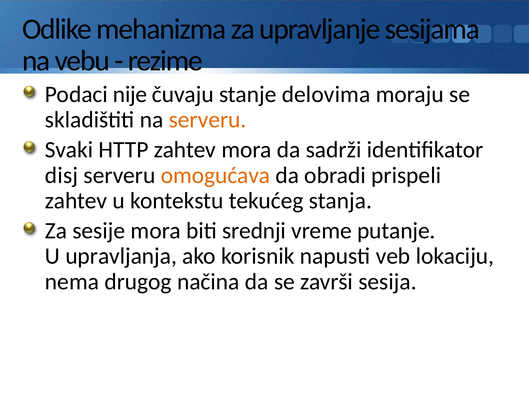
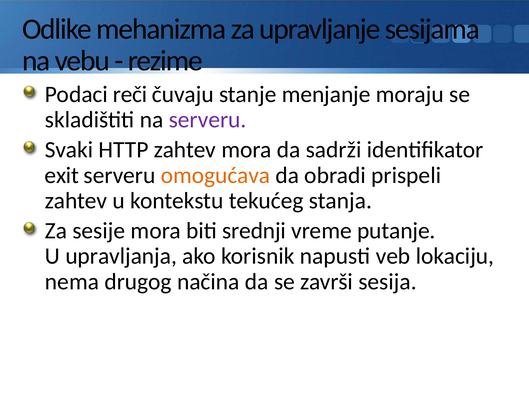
nije: nije -> reči
delovima: delovima -> menjanje
serveru at (208, 120) colour: orange -> purple
disj: disj -> exit
